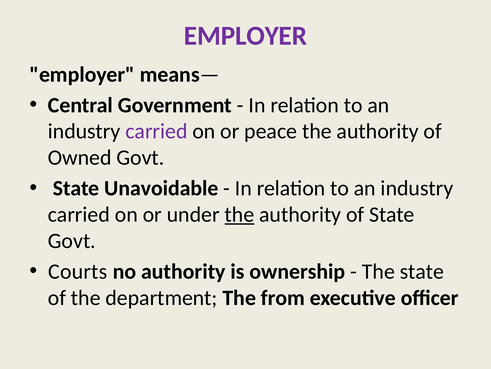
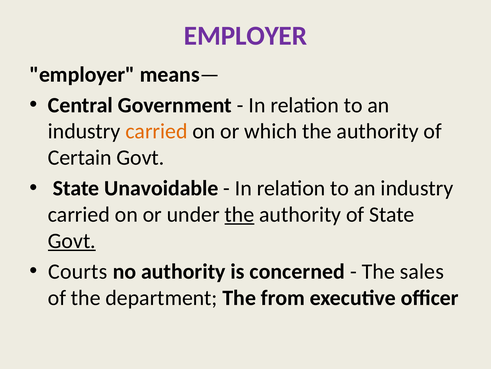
carried at (156, 131) colour: purple -> orange
peace: peace -> which
Owned: Owned -> Certain
Govt at (72, 240) underline: none -> present
ownership: ownership -> concerned
The state: state -> sales
